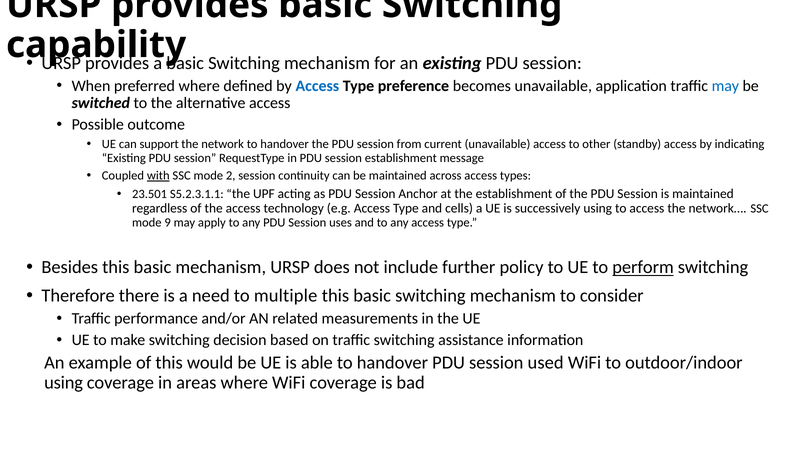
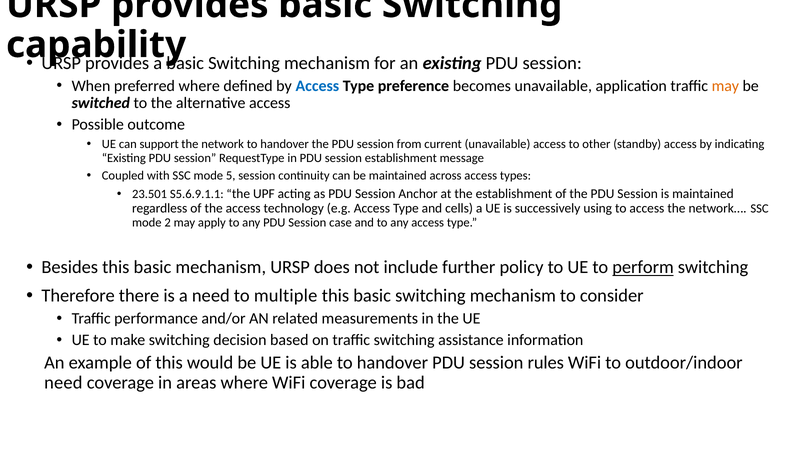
may at (725, 86) colour: blue -> orange
with underline: present -> none
2: 2 -> 5
S5.2.3.1.1: S5.2.3.1.1 -> S5.6.9.1.1
9: 9 -> 2
uses: uses -> case
used: used -> rules
using at (64, 382): using -> need
